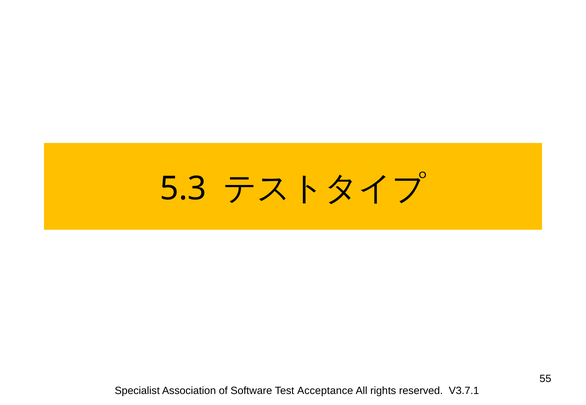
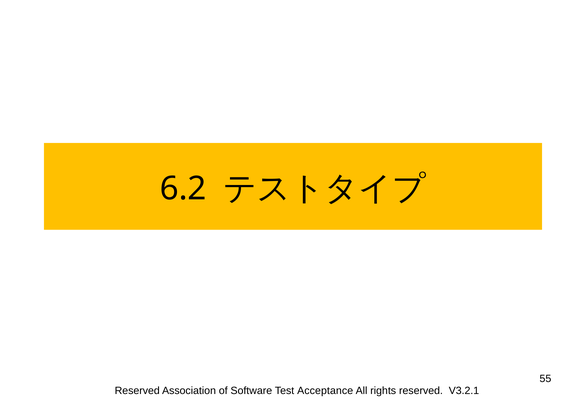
5.3: 5.3 -> 6.2
Specialist at (137, 392): Specialist -> Reserved
V3.7.1: V3.7.1 -> V3.2.1
